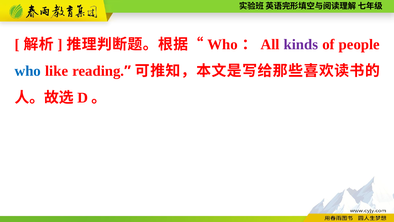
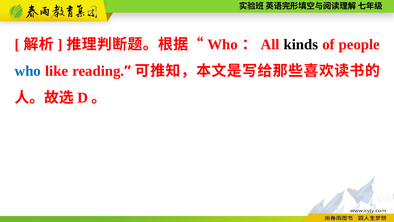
kinds colour: purple -> black
